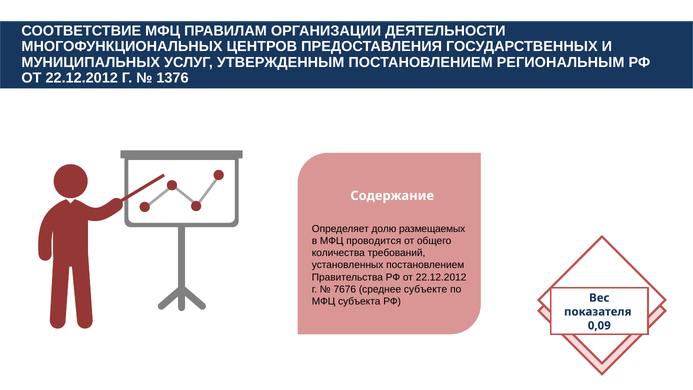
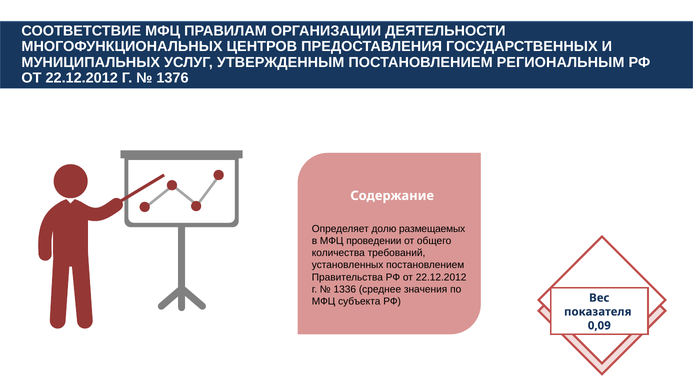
проводится: проводится -> проведении
7676: 7676 -> 1336
субъекте: субъекте -> значения
